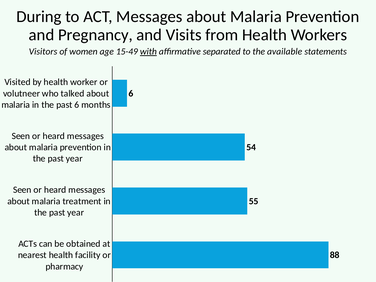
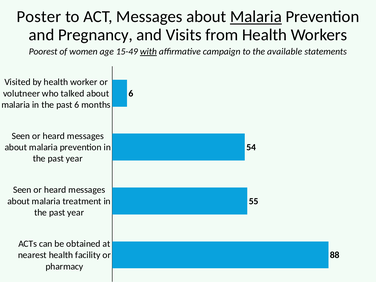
During: During -> Poster
Malaria at (256, 17) underline: none -> present
Visitors: Visitors -> Poorest
separated: separated -> campaign
